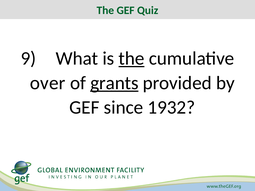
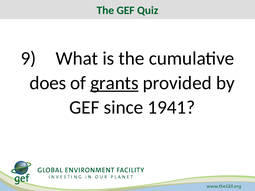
the at (132, 59) underline: present -> none
over: over -> does
1932: 1932 -> 1941
